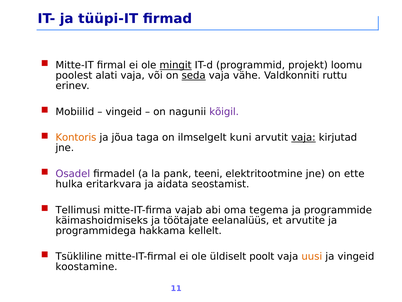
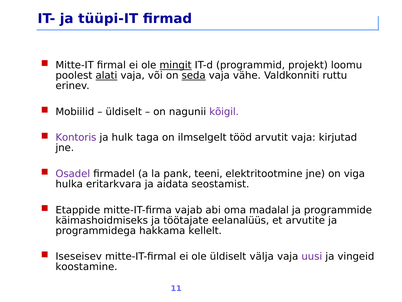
alati underline: none -> present
vingeid at (124, 112): vingeid -> üldiselt
Kontoris colour: orange -> purple
jõua: jõua -> hulk
kuni: kuni -> tööd
vaja at (303, 137) underline: present -> none
ette: ette -> viga
Tellimusi: Tellimusi -> Etappide
tegema: tegema -> madalal
Tsükliline: Tsükliline -> Iseseisev
poolt: poolt -> välja
uusi colour: orange -> purple
